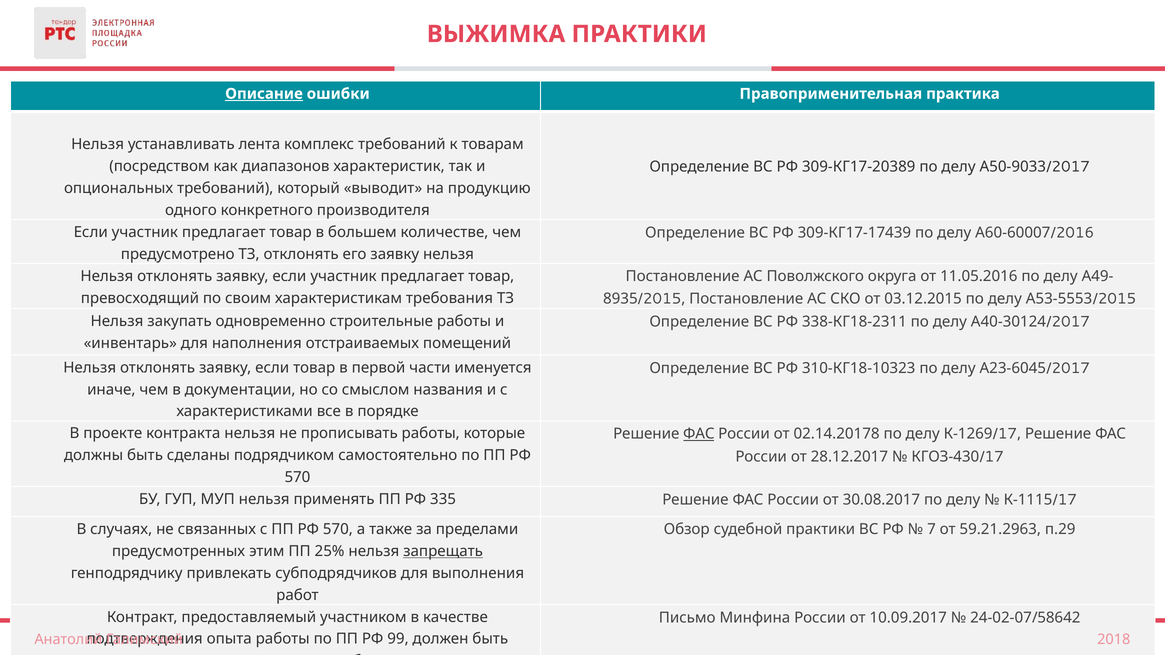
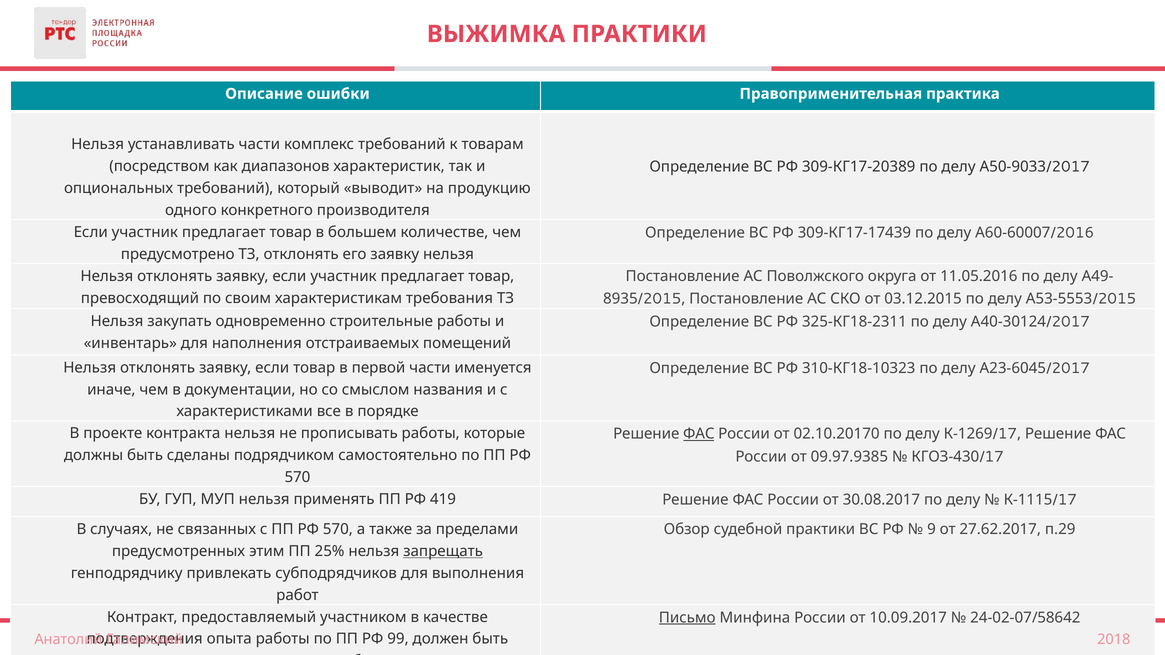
Описание underline: present -> none
устанавливать лента: лента -> части
338-КГ18-2311: 338-КГ18-2311 -> 325-КГ18-2311
02.14.20178: 02.14.20178 -> 02.10.20170
28.12.2017: 28.12.2017 -> 09.97.9385
335: 335 -> 419
7: 7 -> 9
59.21.2963: 59.21.2963 -> 27.62.2017
Письмо underline: none -> present
